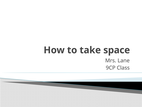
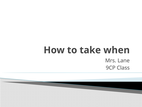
space: space -> when
